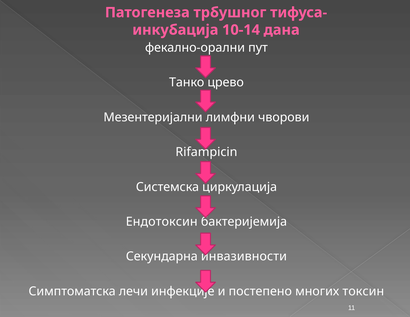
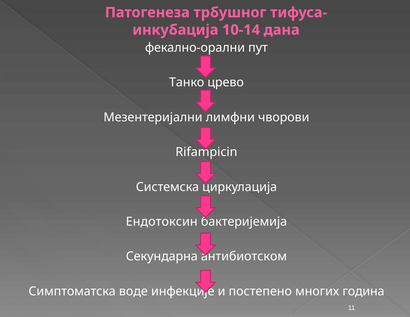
инвазивности: инвазивности -> антибиотском
лечи: лечи -> воде
токсин: токсин -> година
